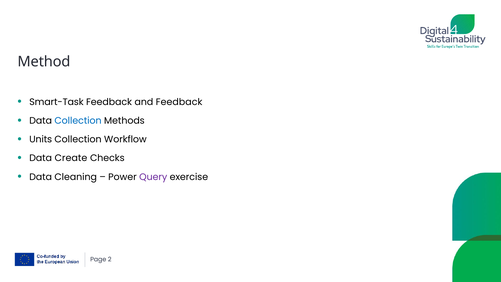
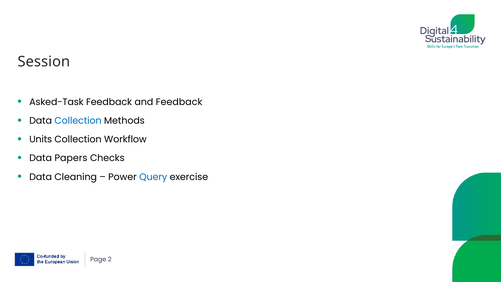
Method: Method -> Session
Smart-Task: Smart-Task -> Asked-Task
Create: Create -> Papers
Query colour: purple -> blue
